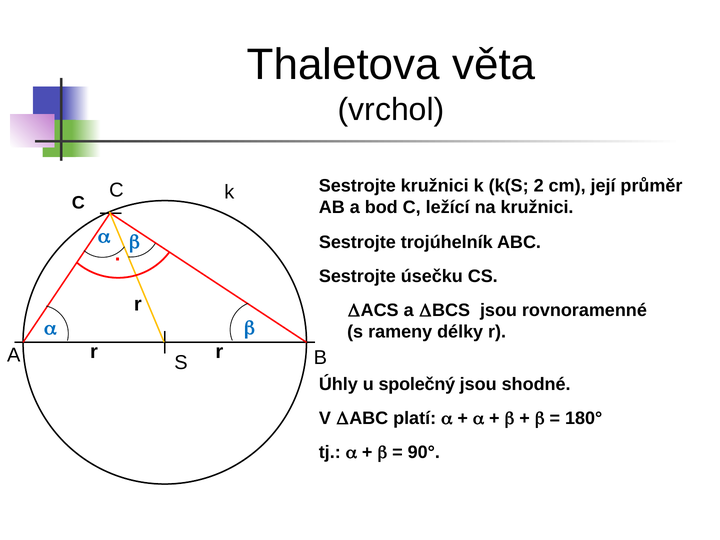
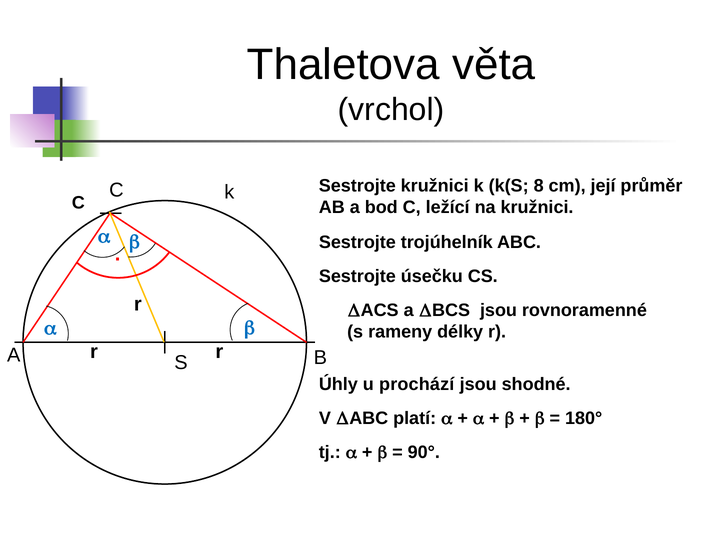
2: 2 -> 8
společný: společný -> prochází
